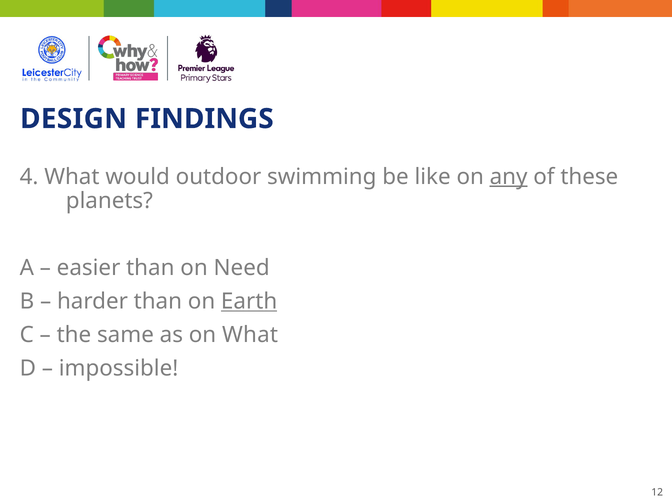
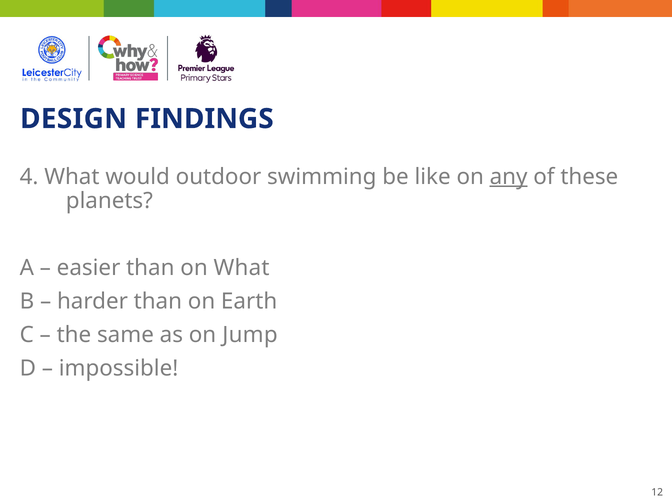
on Need: Need -> What
Earth underline: present -> none
on What: What -> Jump
